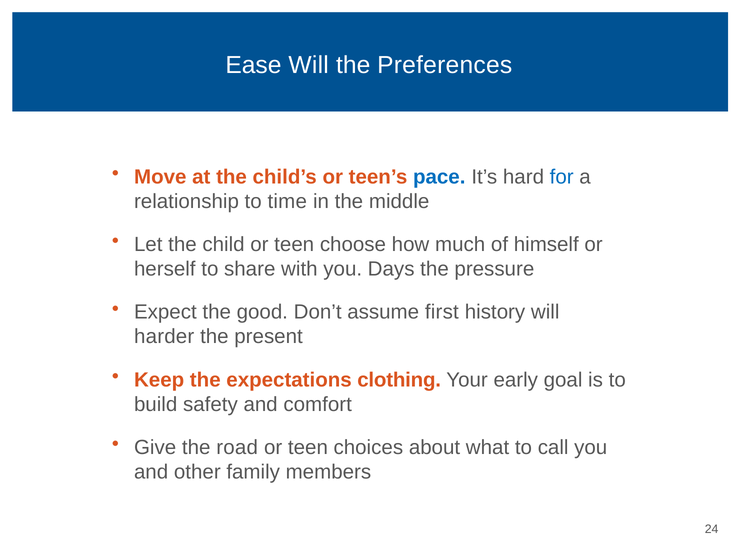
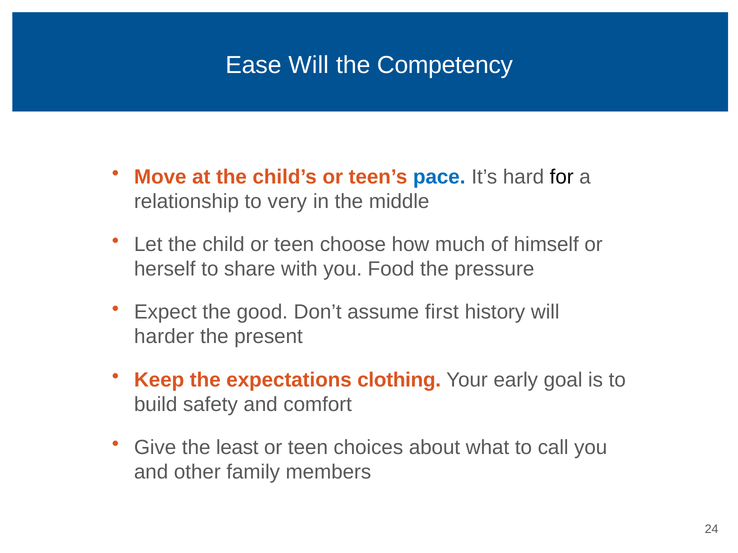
Preferences: Preferences -> Competency
for colour: blue -> black
time: time -> very
Days: Days -> Food
road: road -> least
